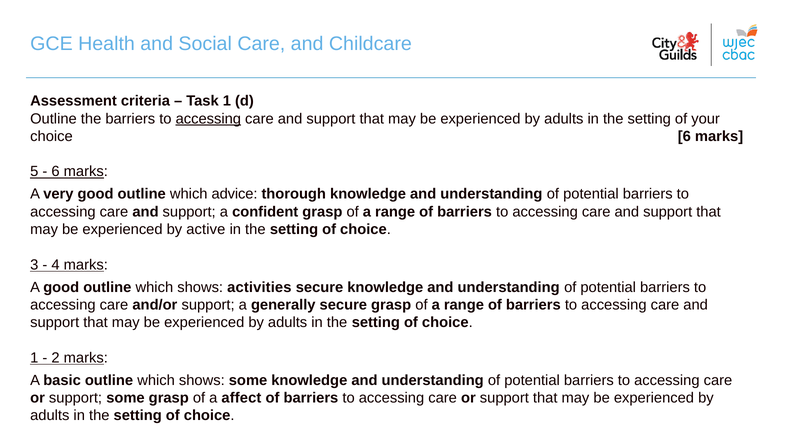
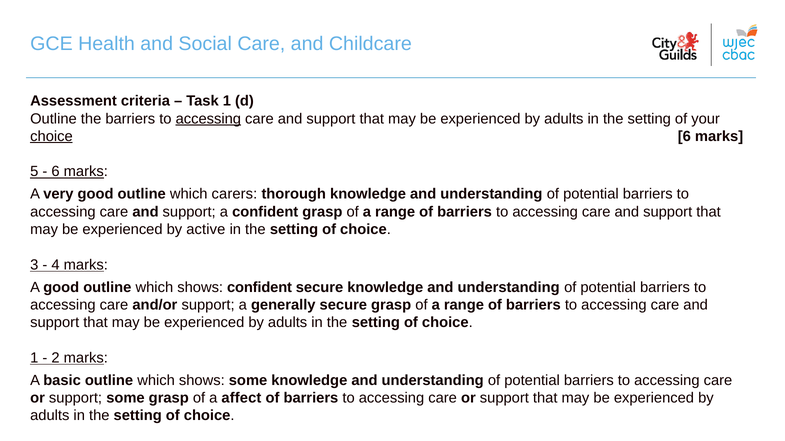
choice at (51, 136) underline: none -> present
advice: advice -> carers
shows activities: activities -> confident
